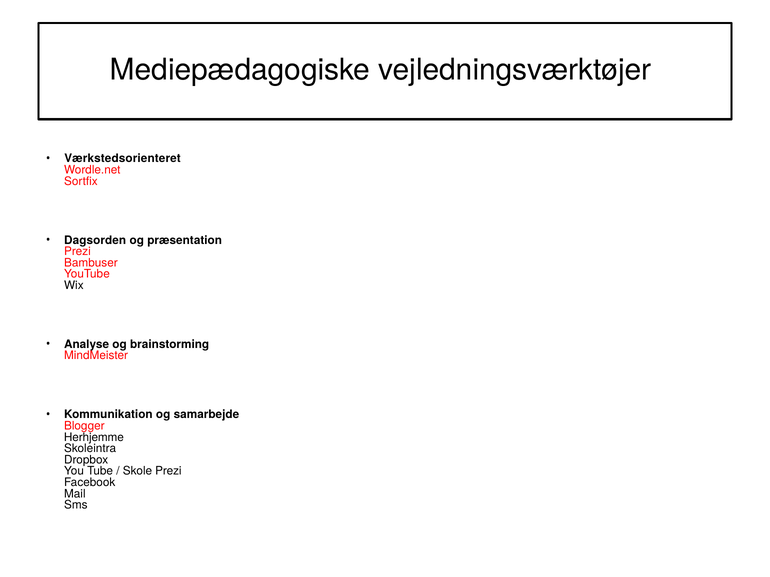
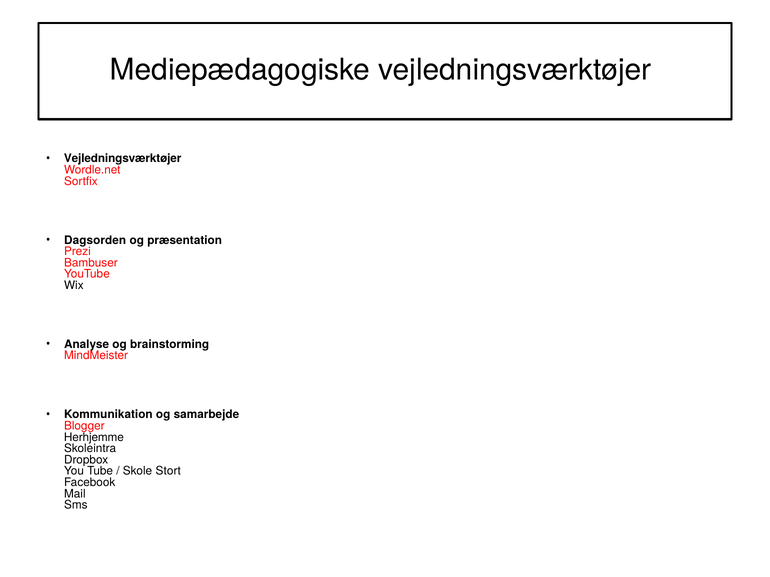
Værkstedsorienteret at (123, 159): Værkstedsorienteret -> Vejledningsværktøjer
Skole Prezi: Prezi -> Stort
